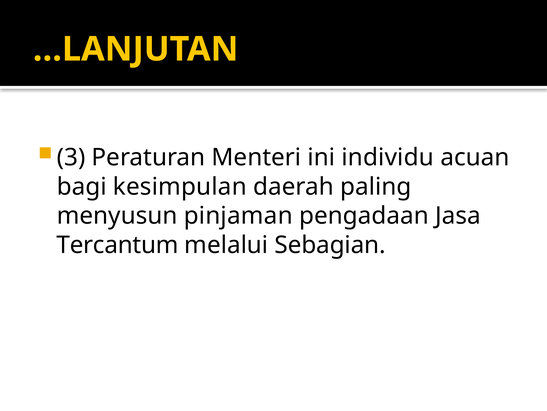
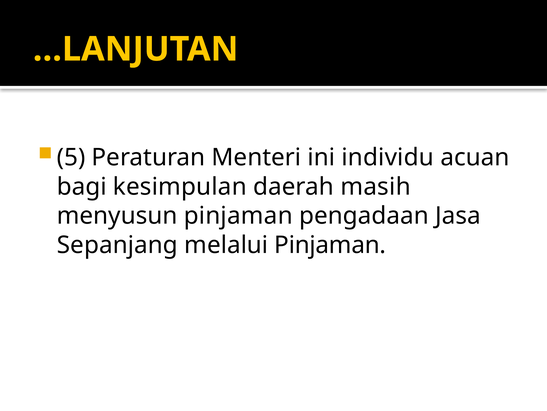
3: 3 -> 5
paling: paling -> masih
Tercantum: Tercantum -> Sepanjang
melalui Sebagian: Sebagian -> Pinjaman
